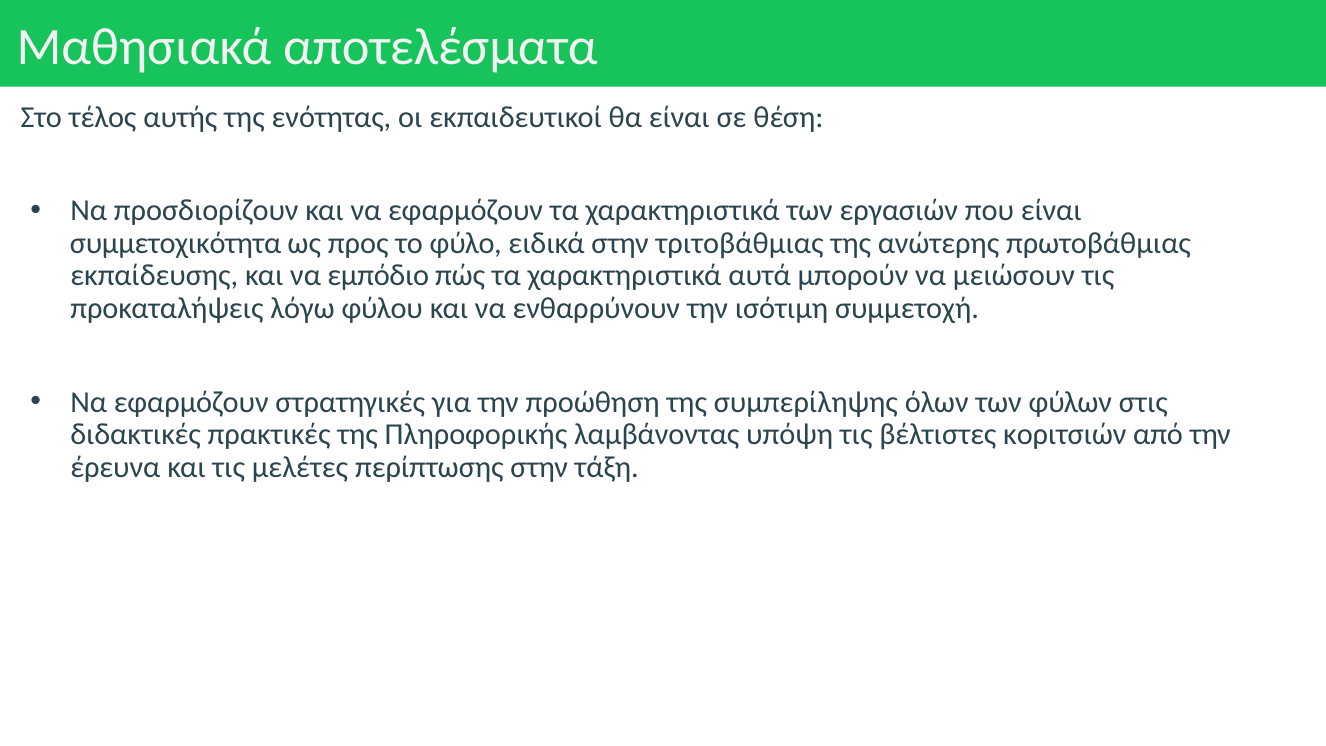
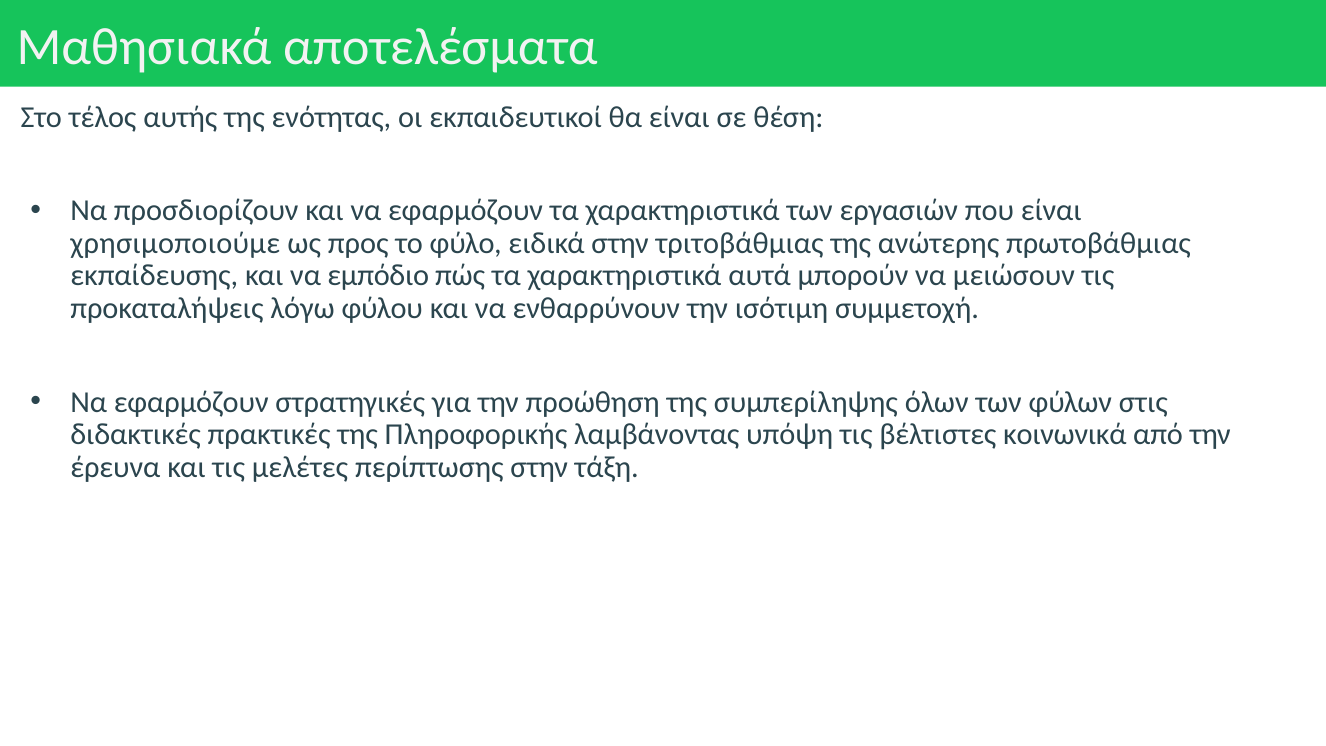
συμμετοχικότητα: συμμετοχικότητα -> χρησιμοποιούμε
κοριτσιών: κοριτσιών -> κοινωνικά
